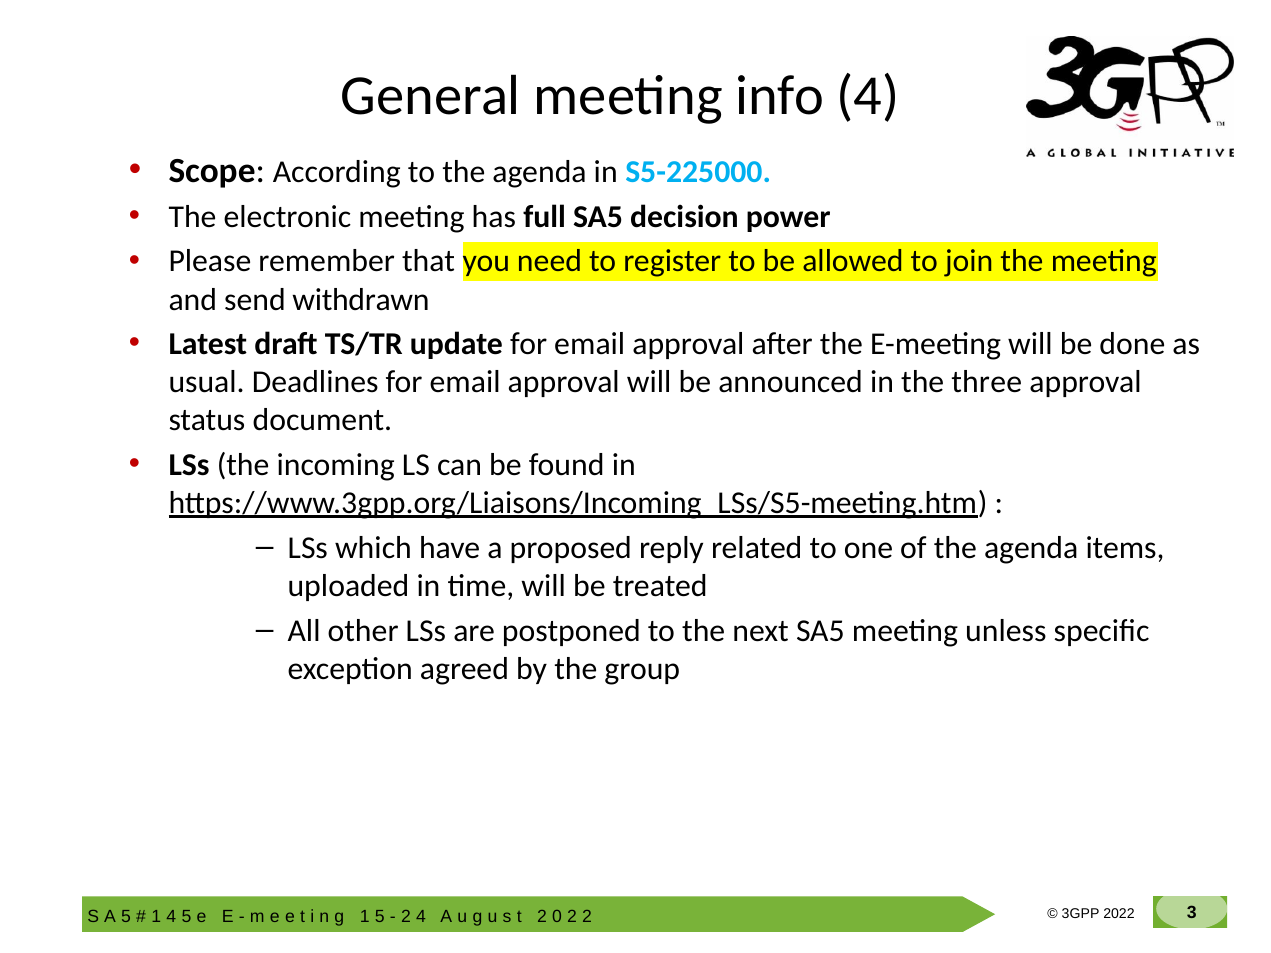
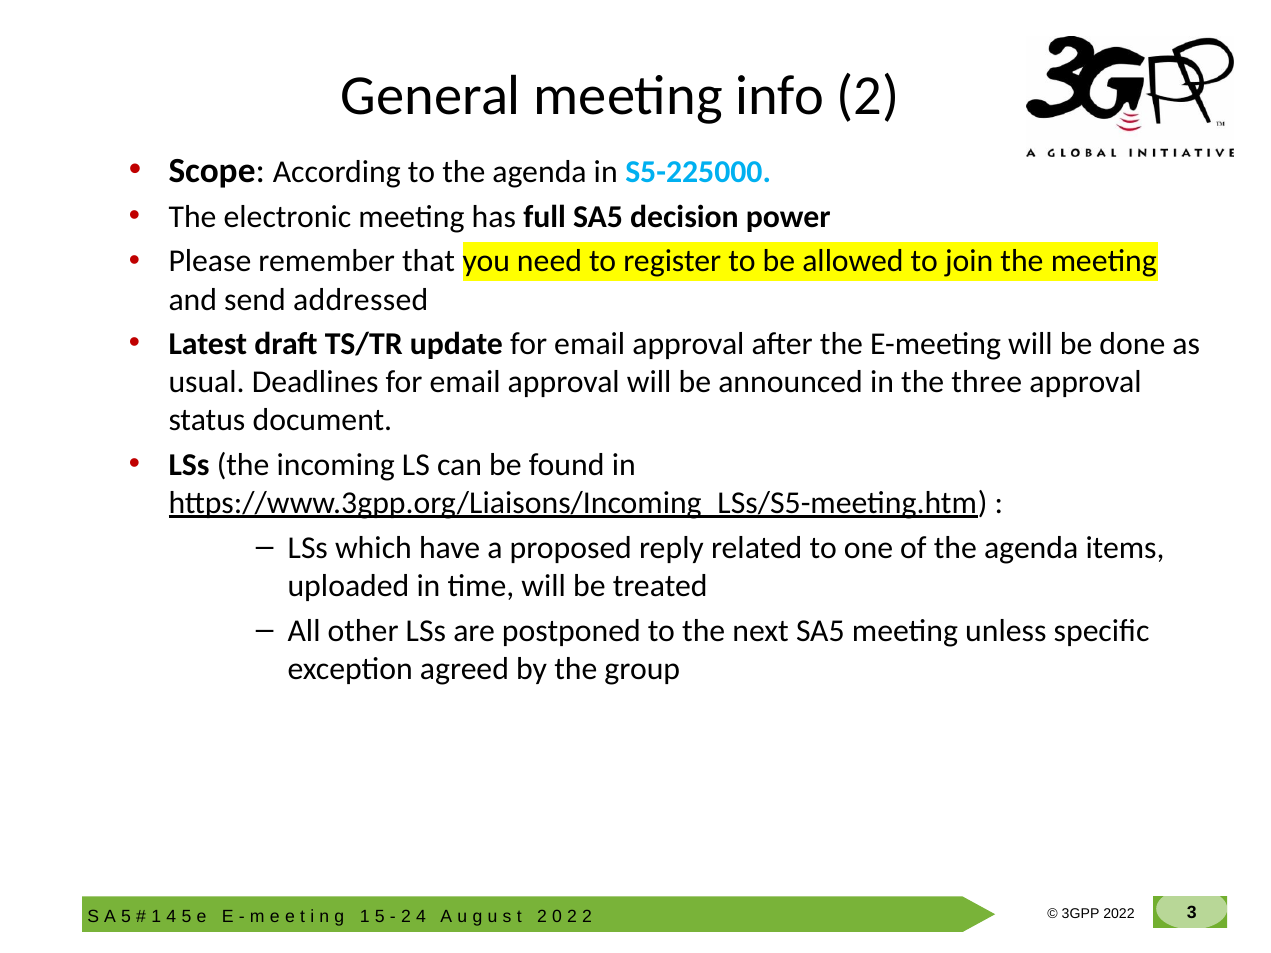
info 4: 4 -> 2
withdrawn: withdrawn -> addressed
